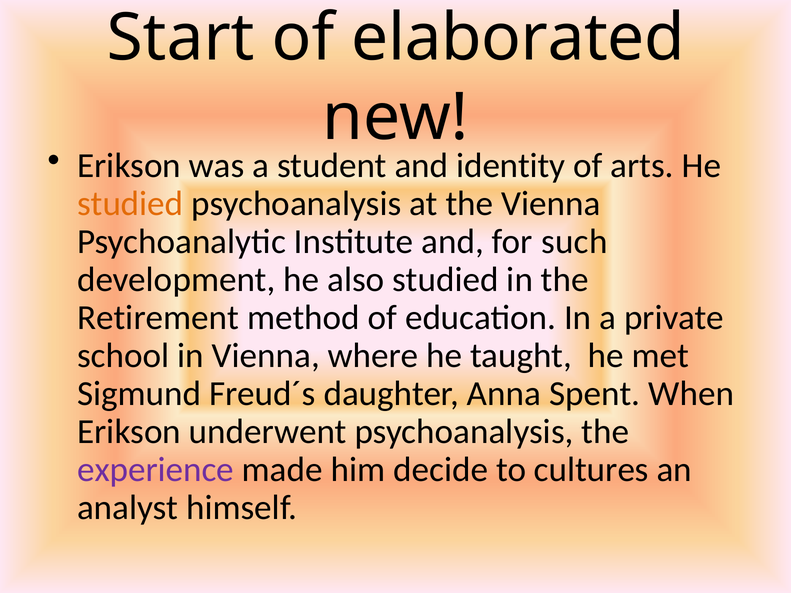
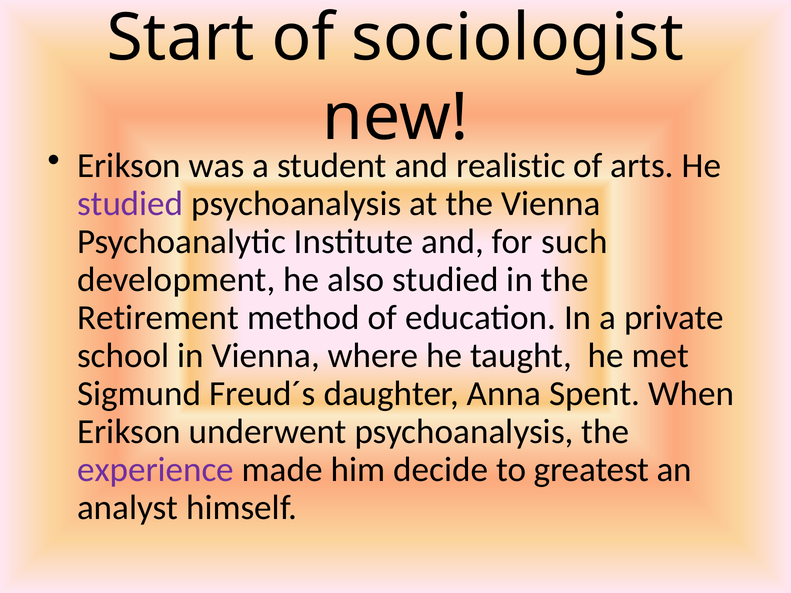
elaborated: elaborated -> sociologist
identity: identity -> realistic
studied at (130, 204) colour: orange -> purple
cultures: cultures -> greatest
